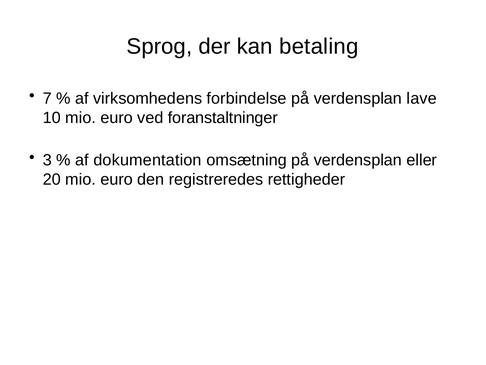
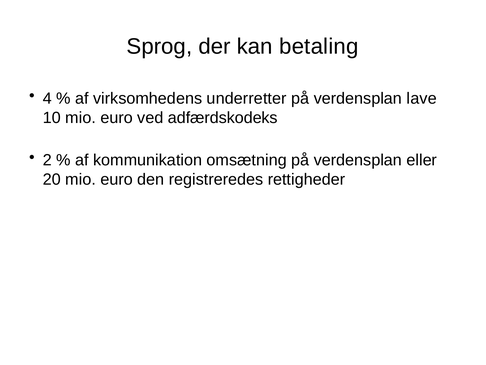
7: 7 -> 4
forbindelse: forbindelse -> underretter
foranstaltninger: foranstaltninger -> adfærdskodeks
3: 3 -> 2
dokumentation: dokumentation -> kommunikation
